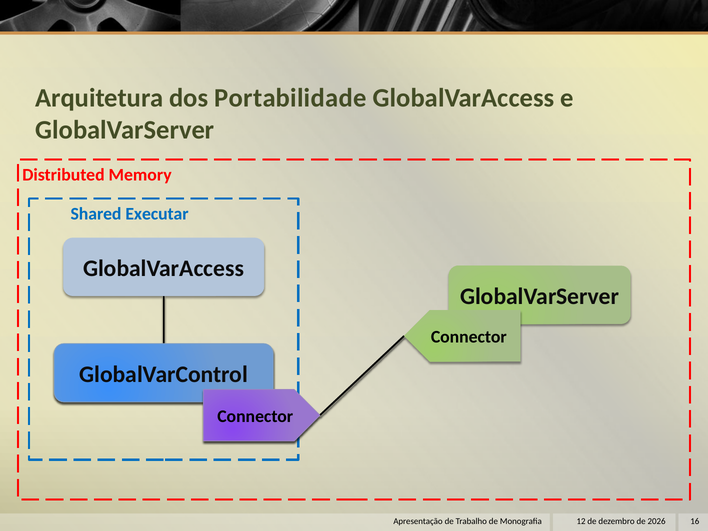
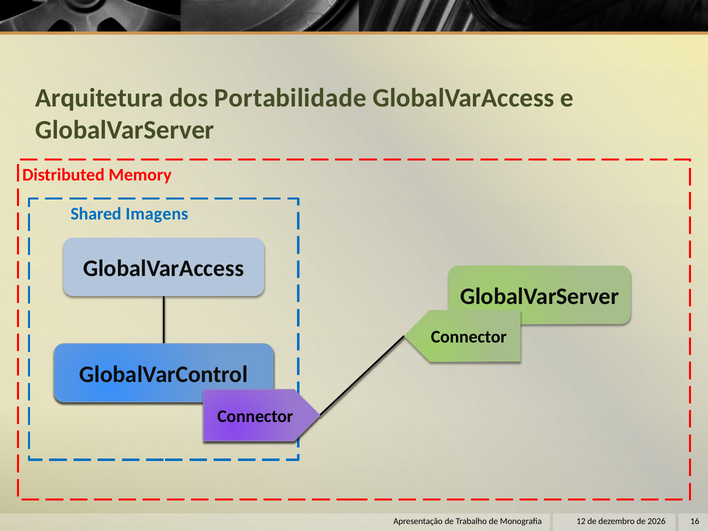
Executar: Executar -> Imagens
